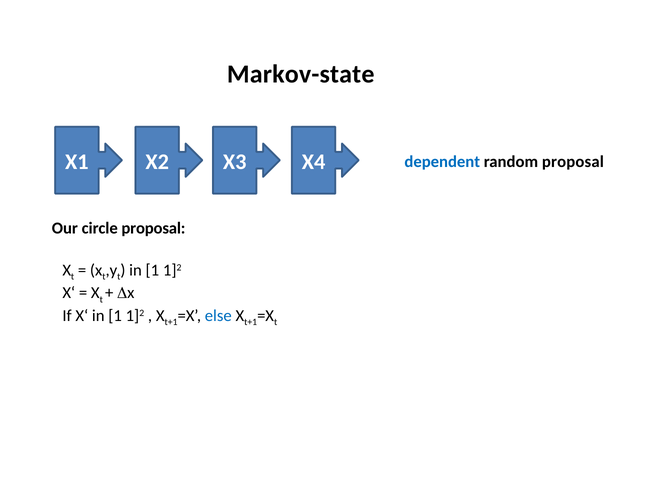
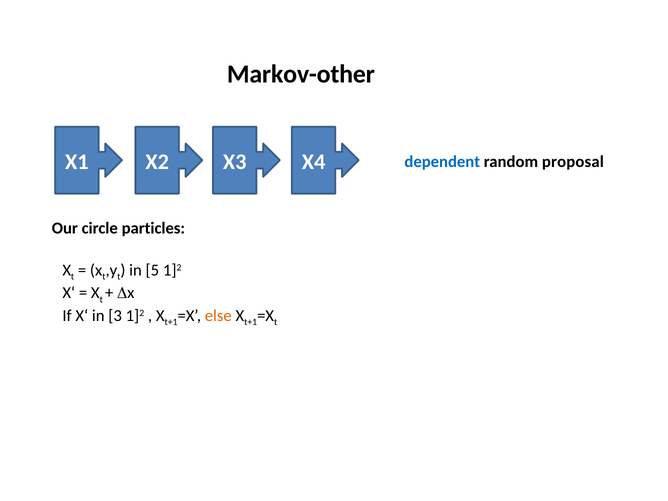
Markov-state: Markov-state -> Markov-other
circle proposal: proposal -> particles
1 at (152, 270): 1 -> 5
X‘ in 1: 1 -> 3
else colour: blue -> orange
